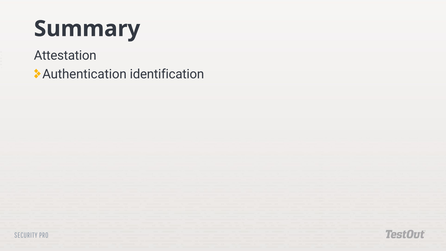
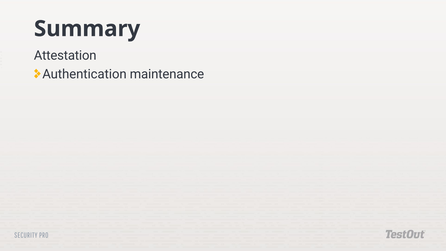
identification: identification -> maintenance
